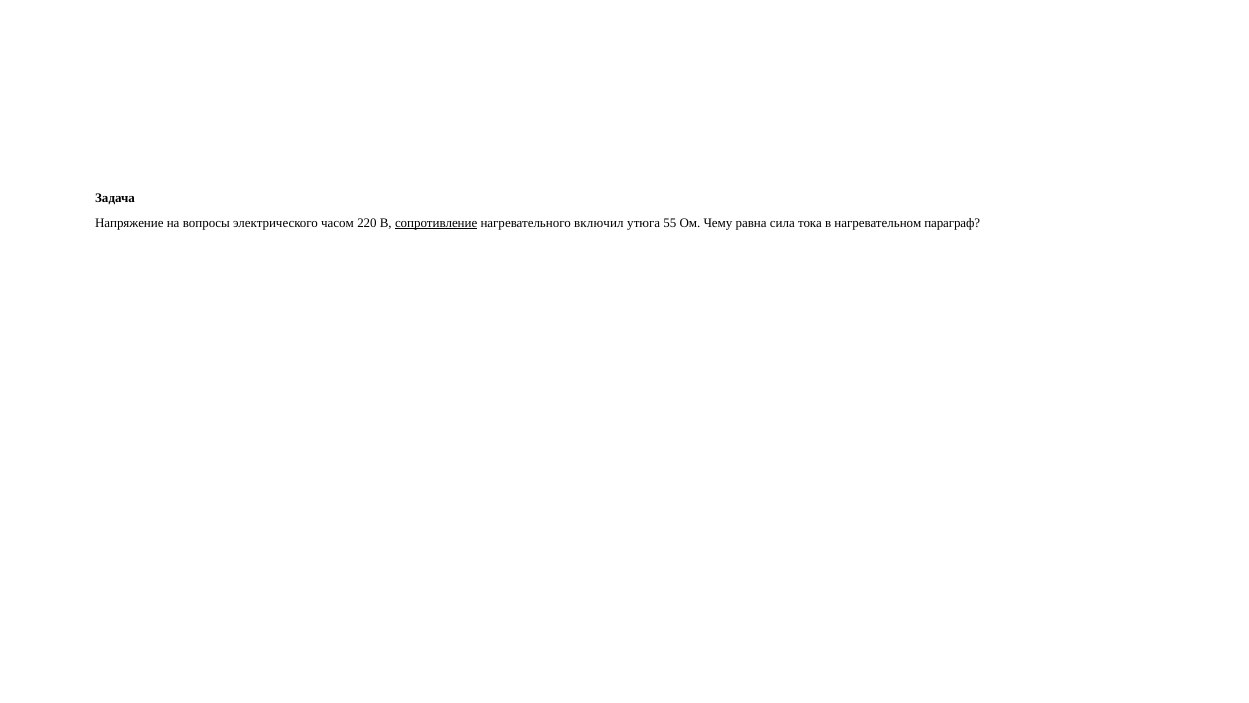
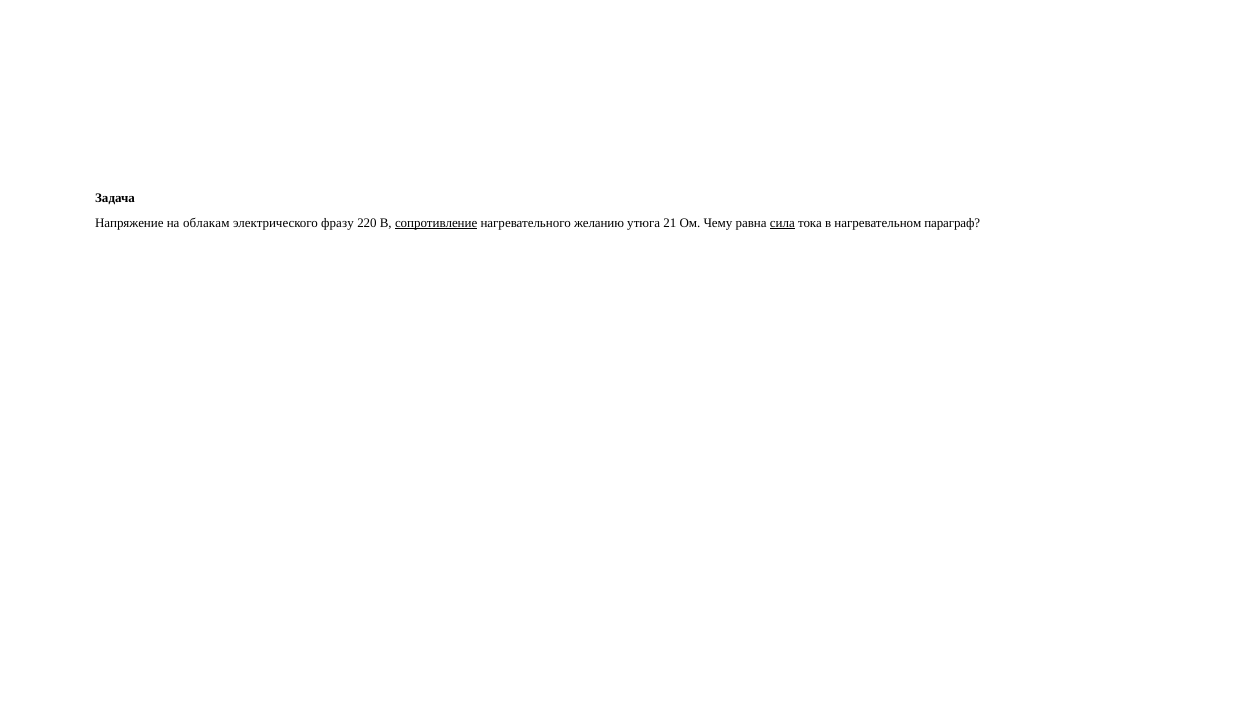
вопросы: вопросы -> облакам
часом: часом -> фразу
включил: включил -> желанию
55: 55 -> 21
сила underline: none -> present
